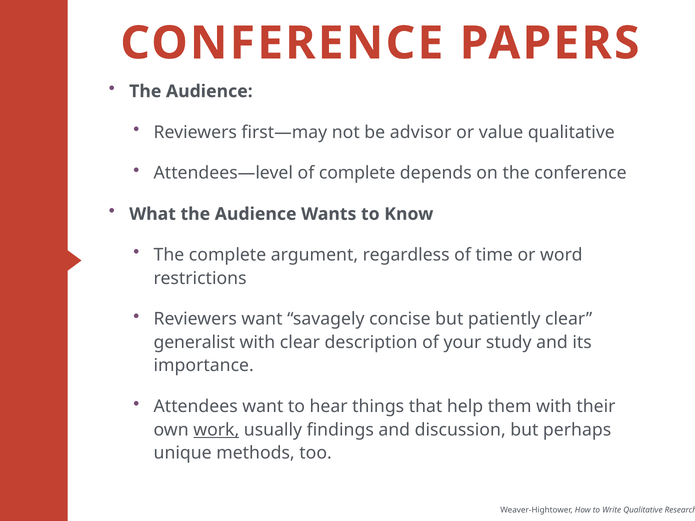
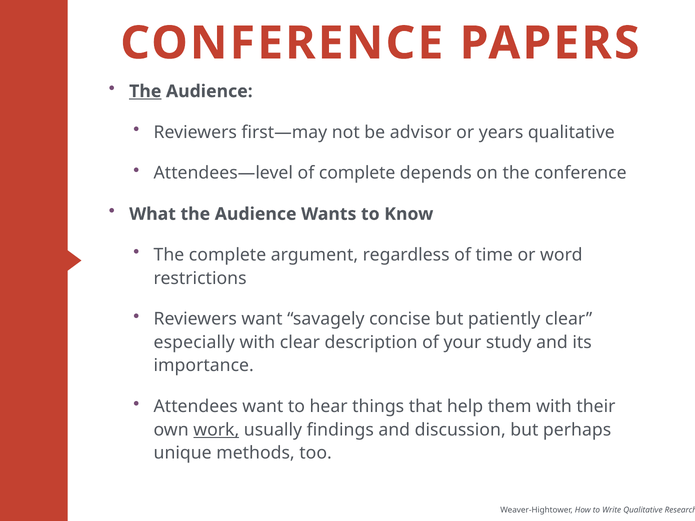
The at (145, 91) underline: none -> present
value: value -> years
generalist: generalist -> especially
